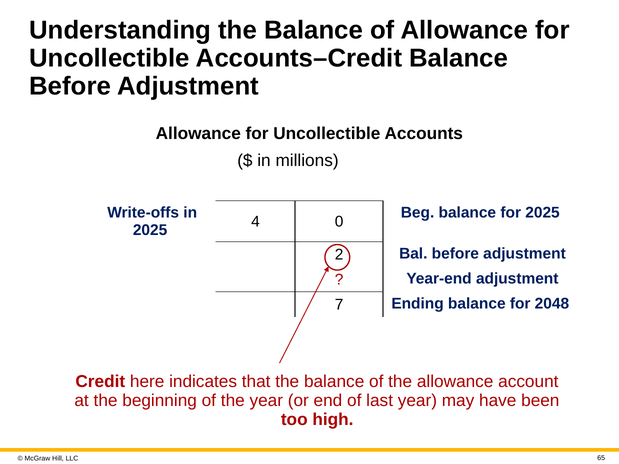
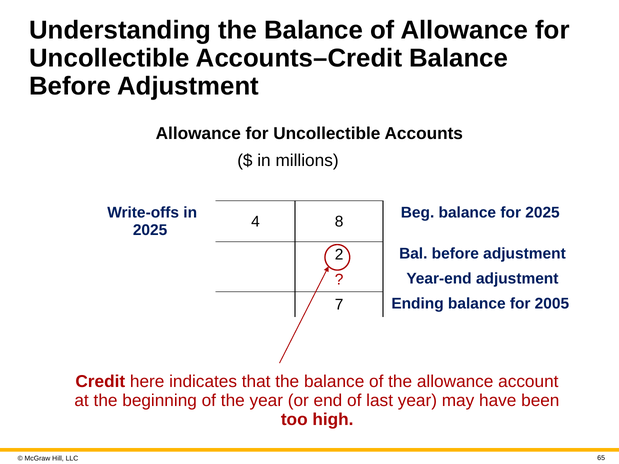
0: 0 -> 8
2048: 2048 -> 2005
